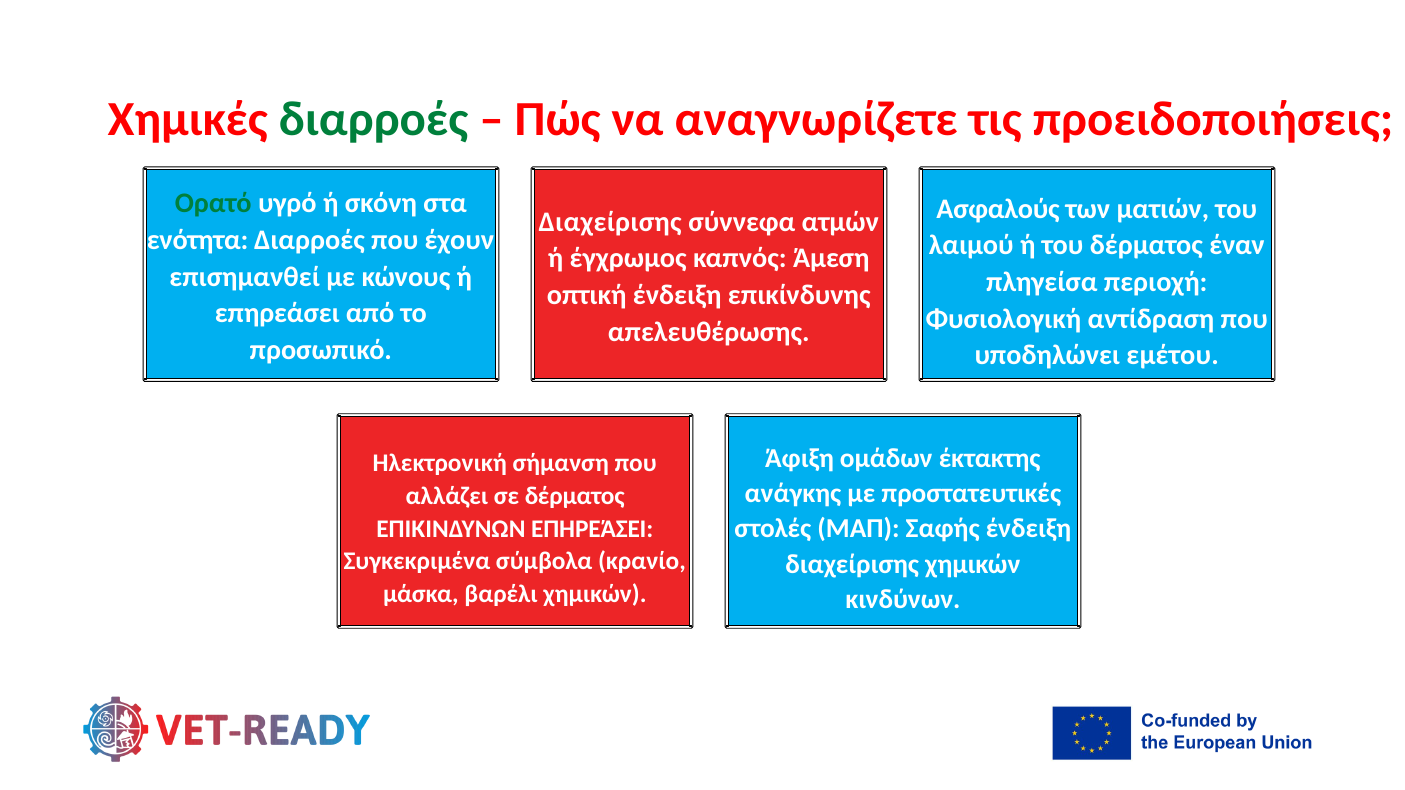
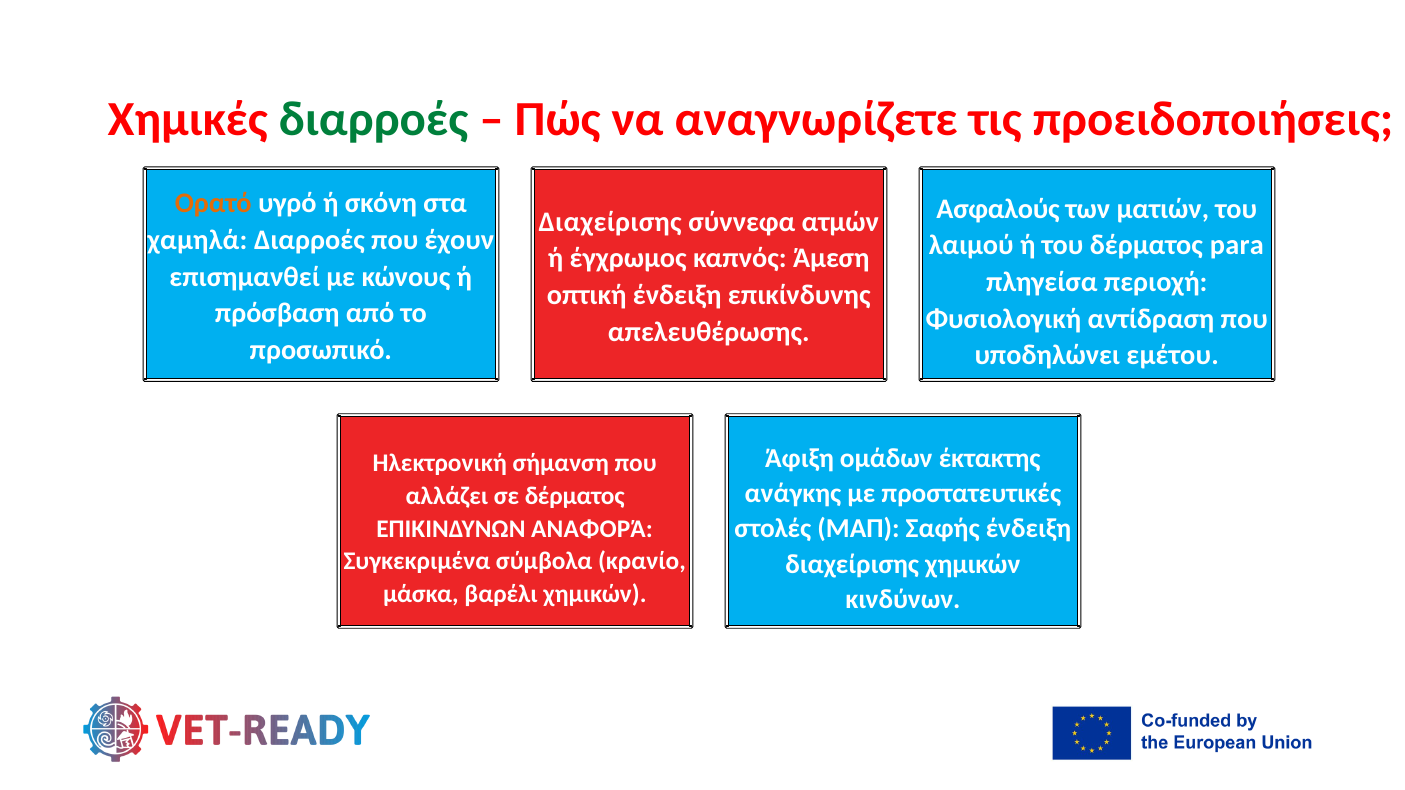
Ορατό colour: green -> orange
ενότητα: ενότητα -> χαμηλά
έναν: έναν -> para
επηρεάσει at (277, 313): επηρεάσει -> πρόσβαση
ΕΠΙΚΙΝΔΥΝΩΝ ΕΠΗΡΕΆΣΕΙ: ΕΠΗΡΕΆΣΕΙ -> ΑΝΑΦΟΡΆ
